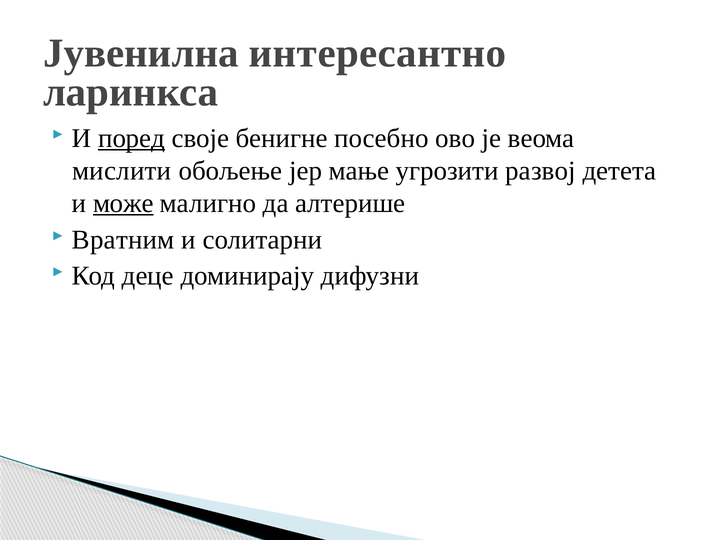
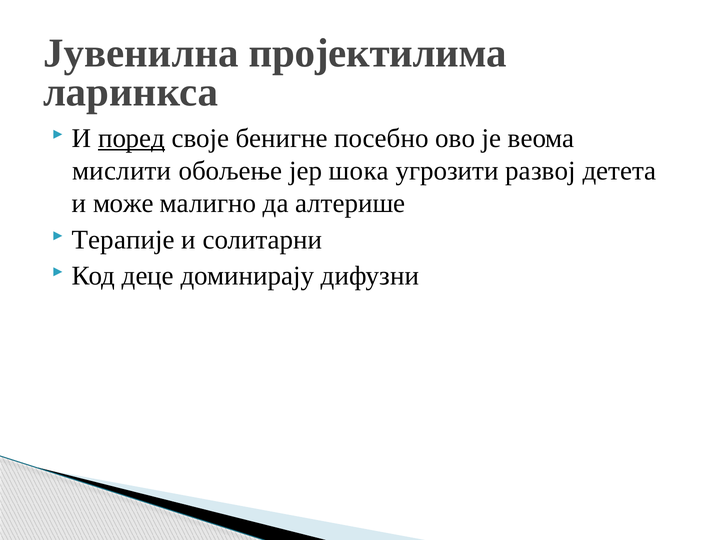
интересантно: интересантно -> пројектилима
мање: мање -> шока
може underline: present -> none
Вратним: Вратним -> Терапије
